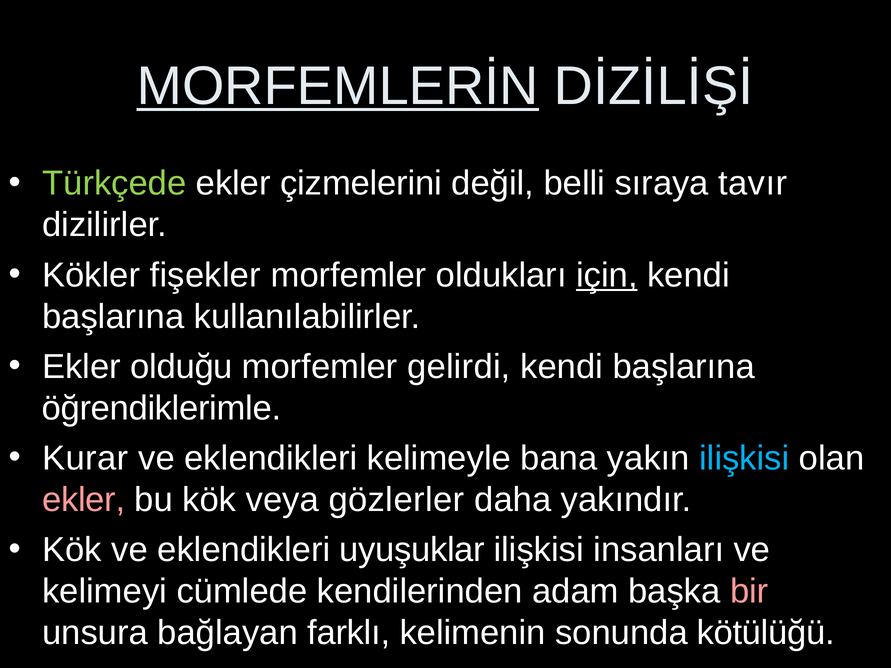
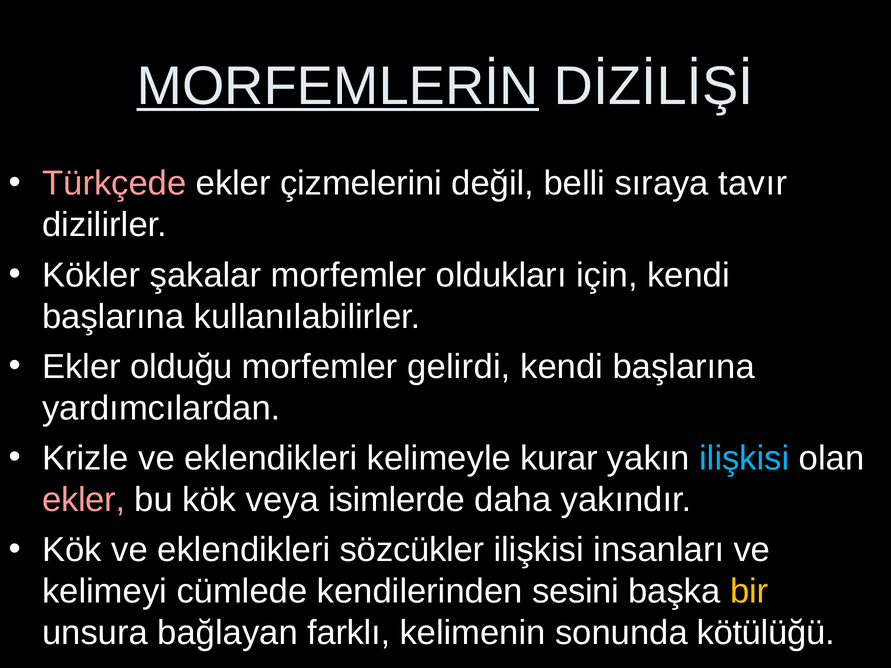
Türkçede colour: light green -> pink
fişekler: fişekler -> şakalar
için underline: present -> none
öğrendiklerimle: öğrendiklerimle -> yardımcılardan
Kurar: Kurar -> Krizle
bana: bana -> kurar
gözlerler: gözlerler -> isimlerde
uyuşuklar: uyuşuklar -> sözcükler
adam: adam -> sesini
bir colour: pink -> yellow
